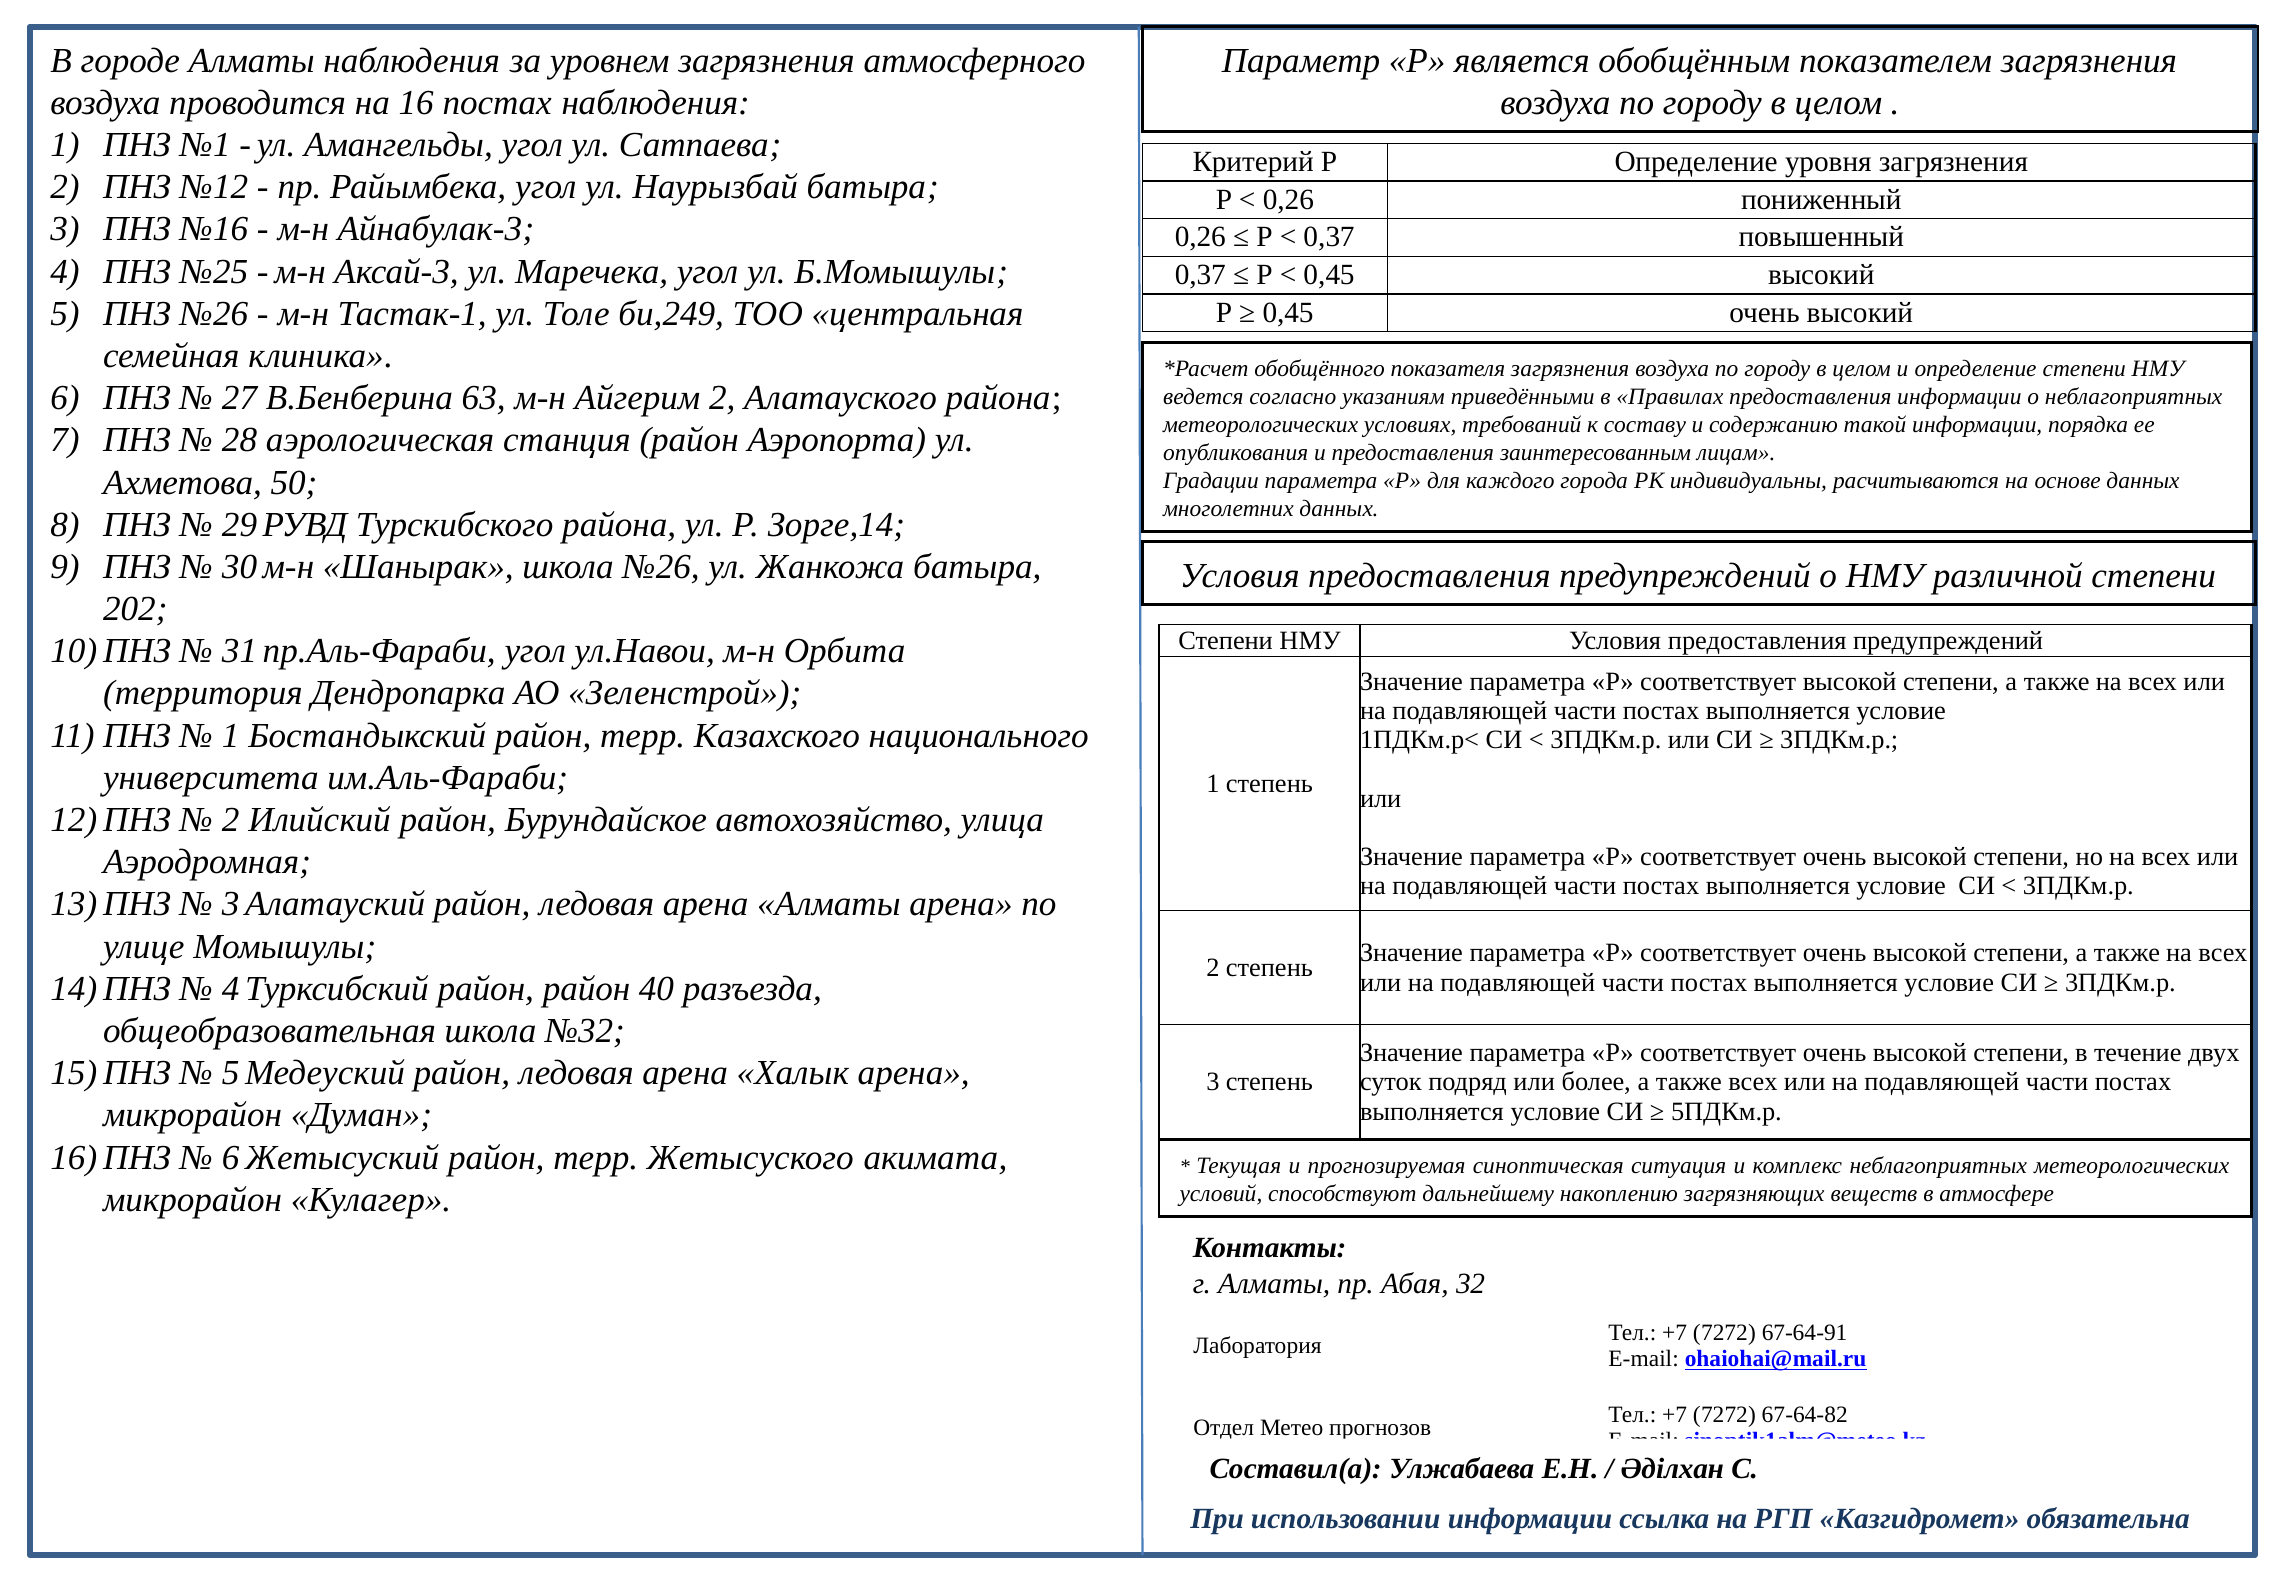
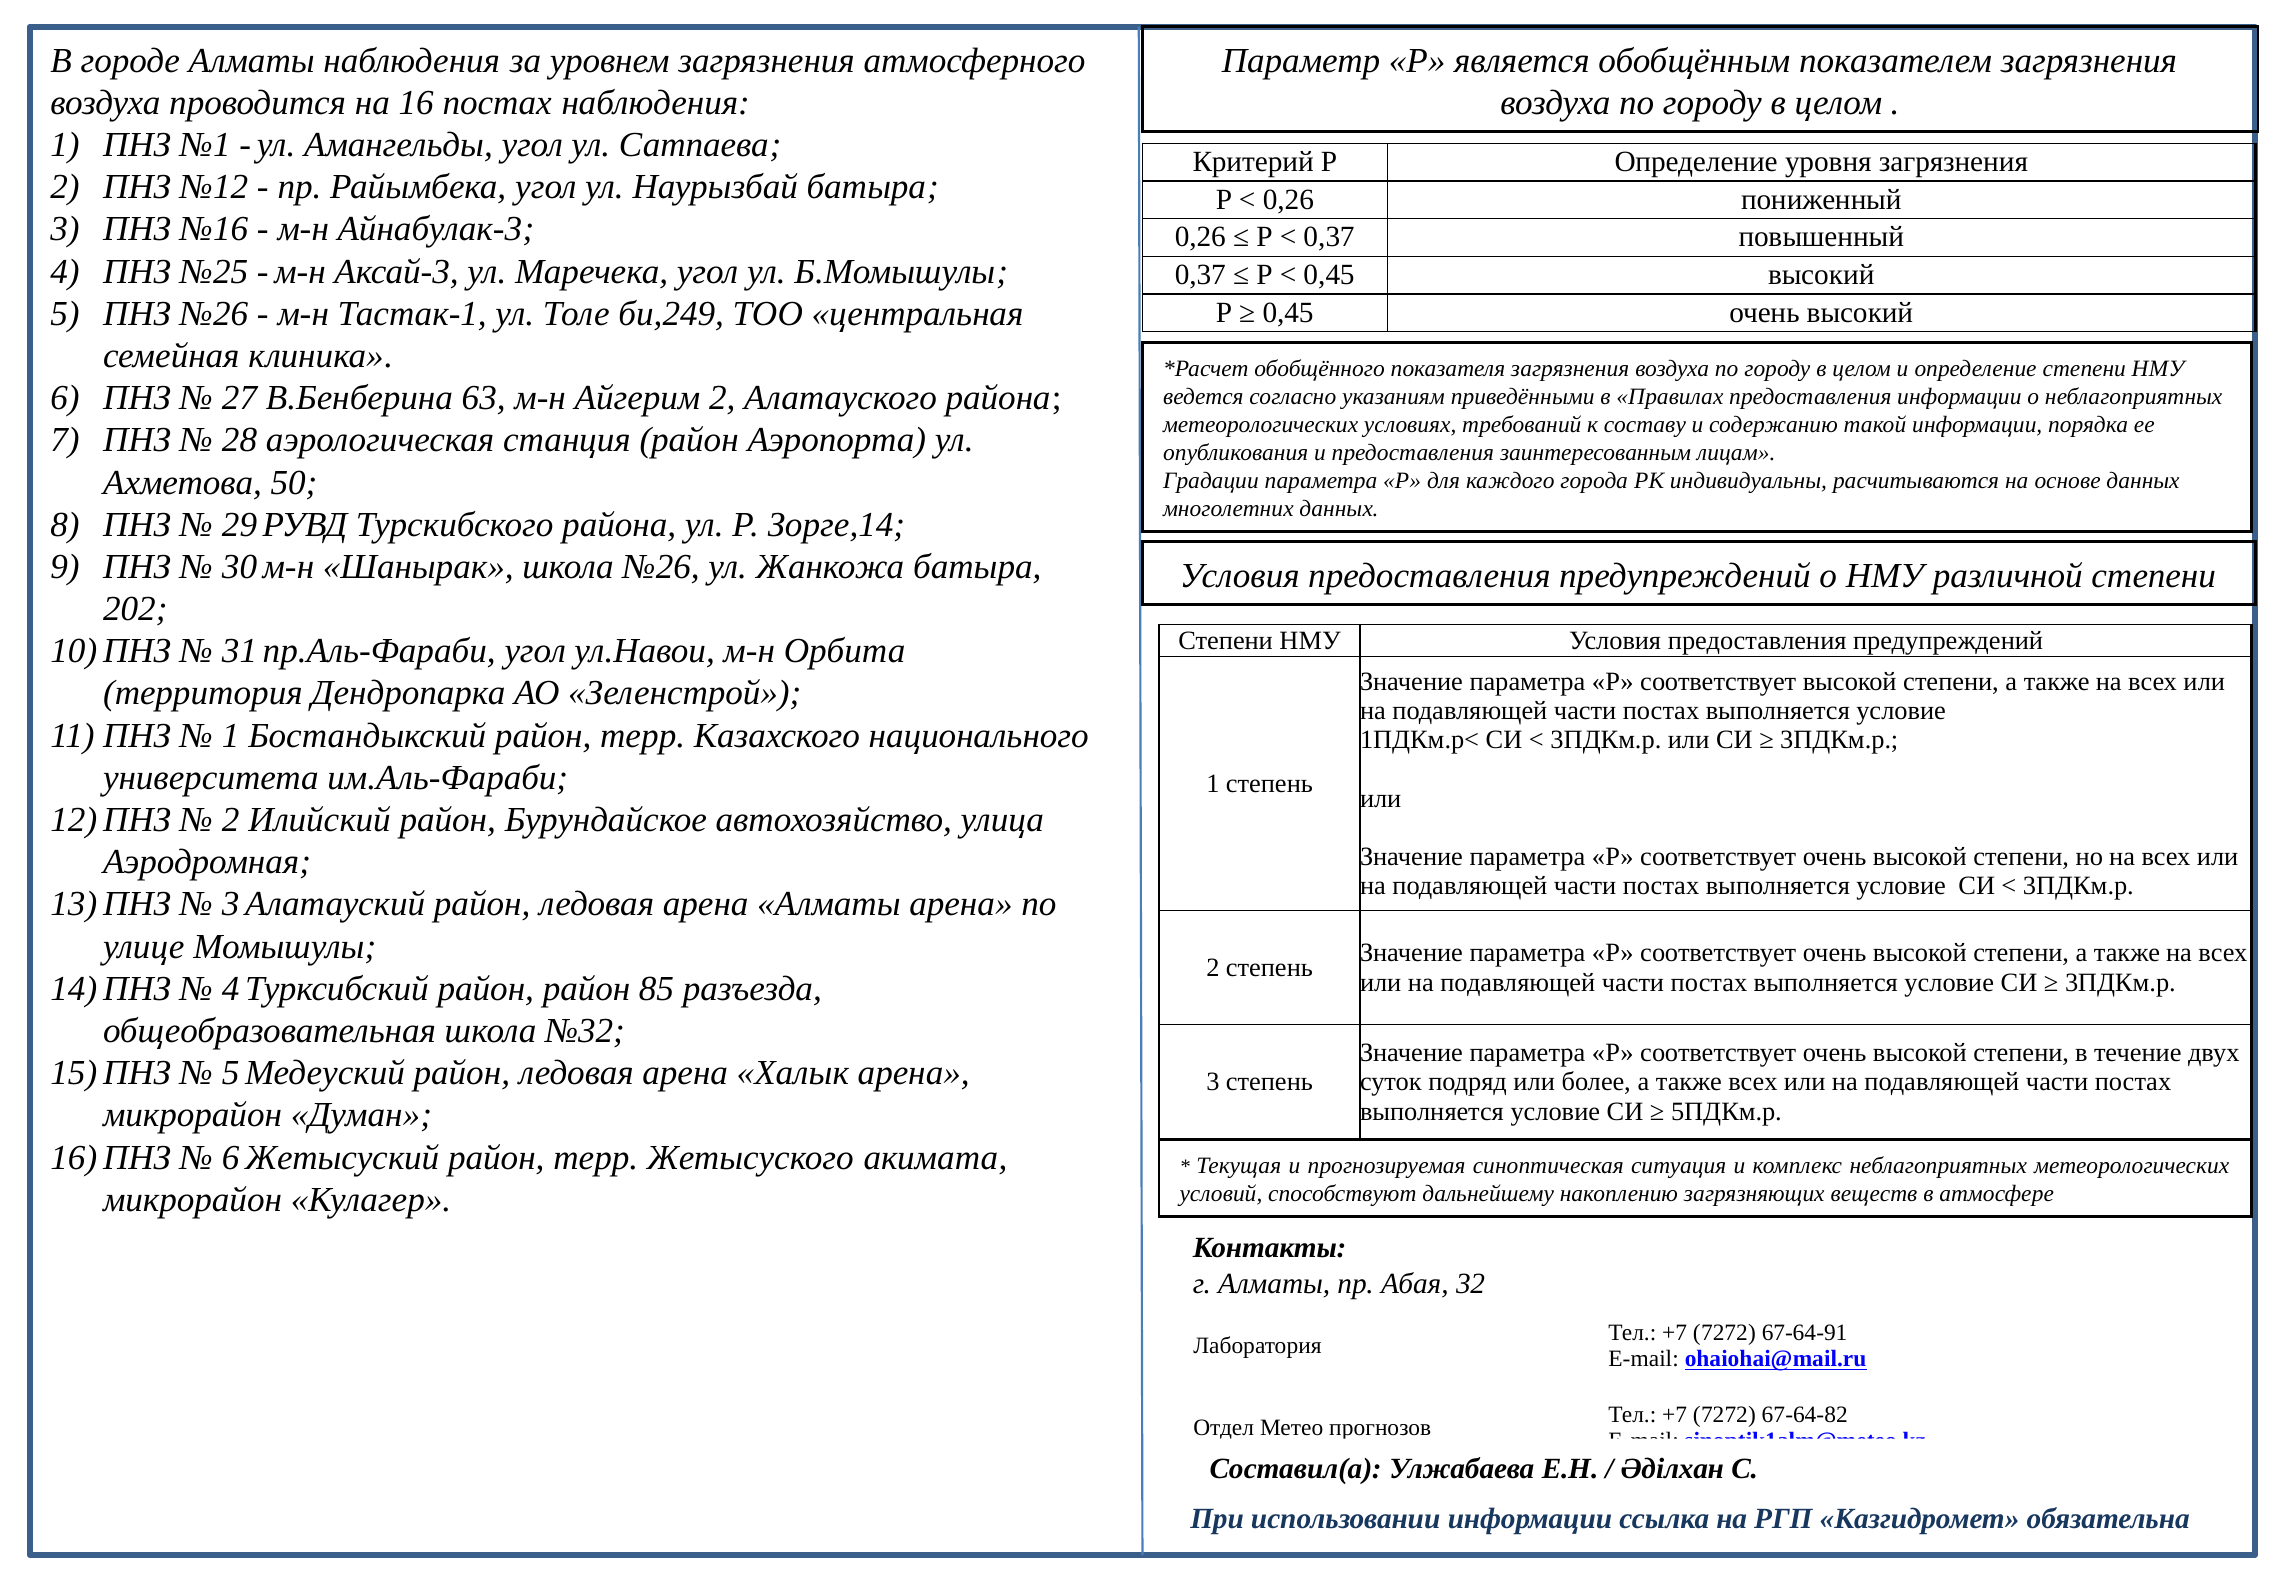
40: 40 -> 85
